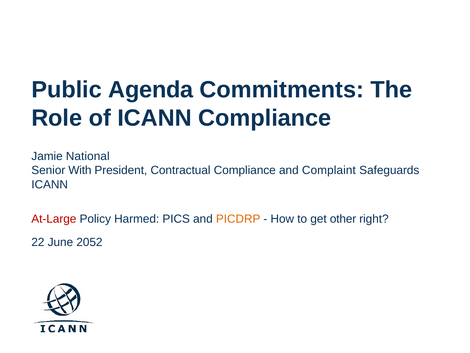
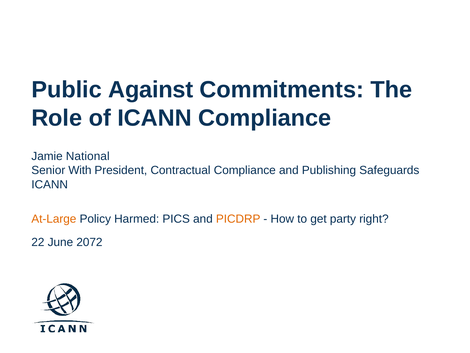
Agenda: Agenda -> Against
Complaint: Complaint -> Publishing
At-Large colour: red -> orange
other: other -> party
2052: 2052 -> 2072
